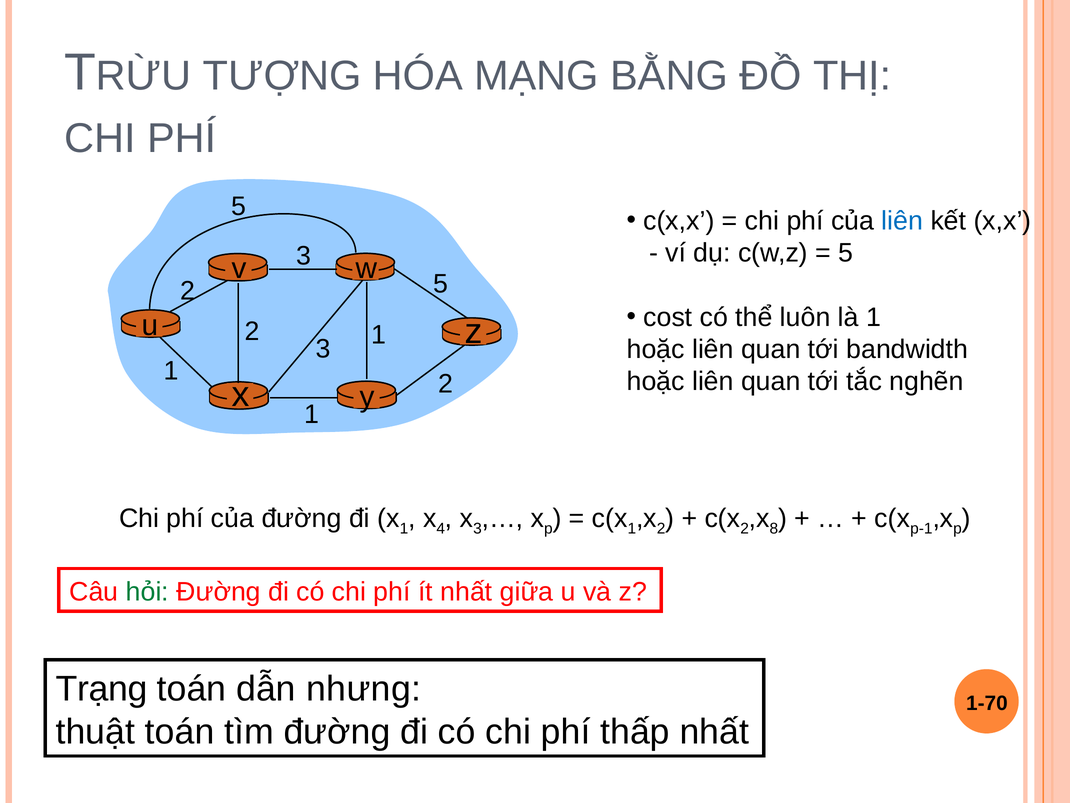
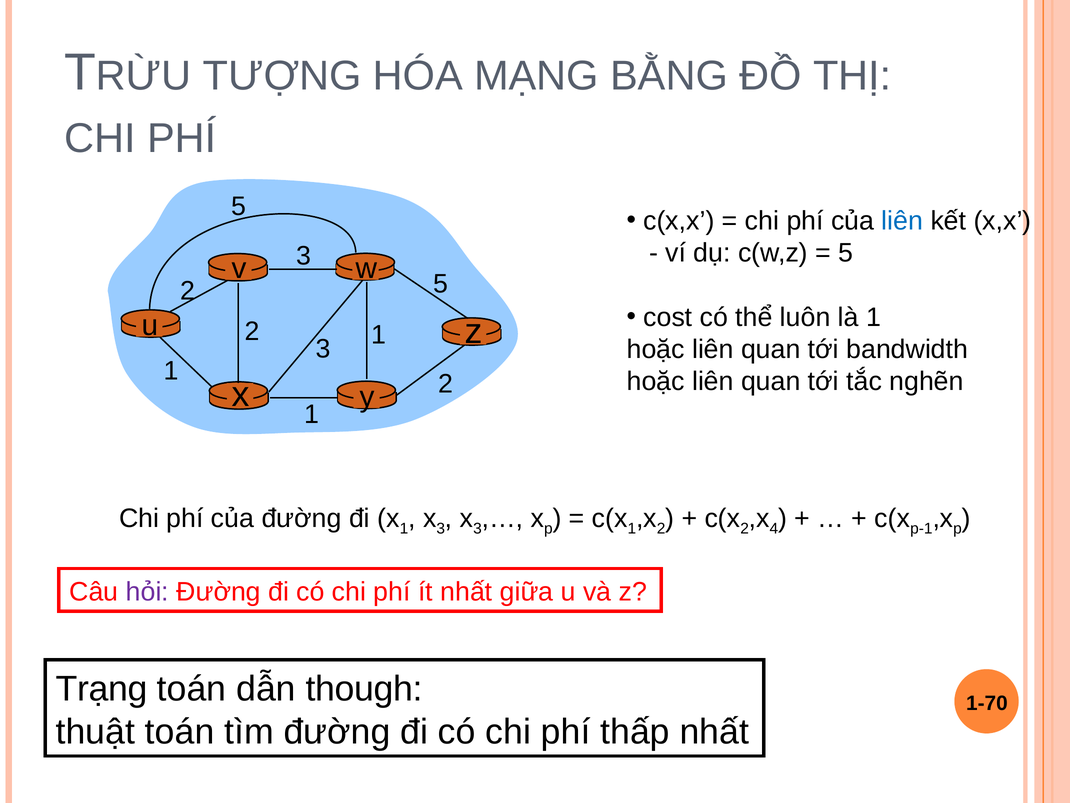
4 at (441, 528): 4 -> 3
8: 8 -> 4
hỏi colour: green -> purple
nhưng: nhưng -> though
